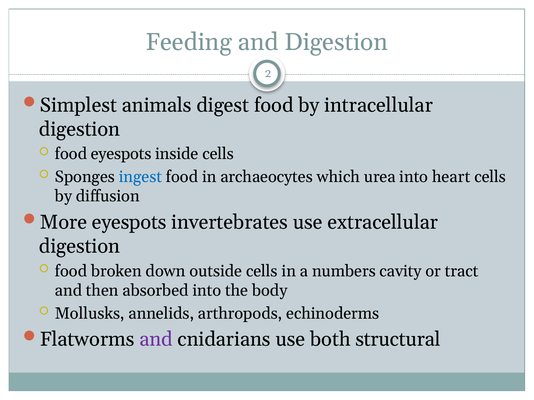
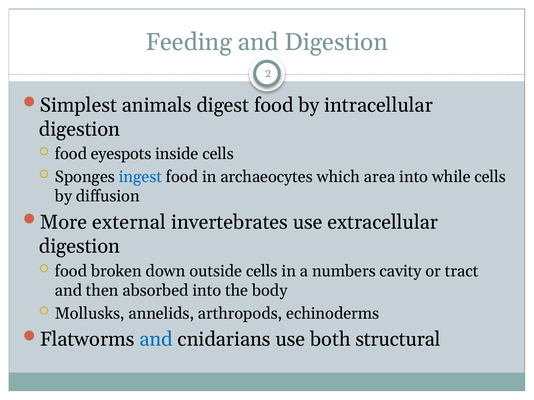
urea: urea -> area
heart: heart -> while
More eyespots: eyespots -> external
and at (156, 340) colour: purple -> blue
